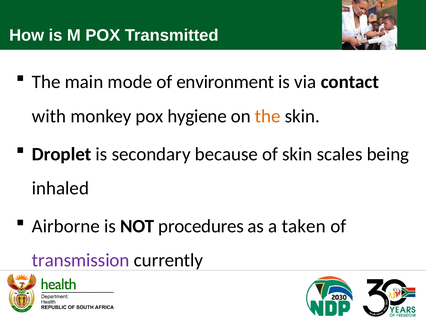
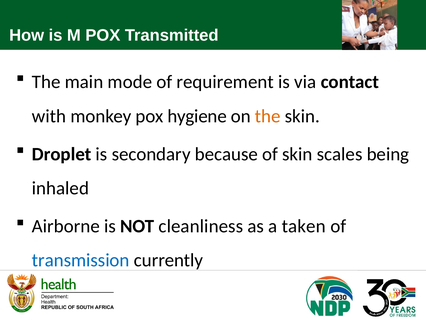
environment: environment -> requirement
procedures: procedures -> cleanliness
transmission colour: purple -> blue
